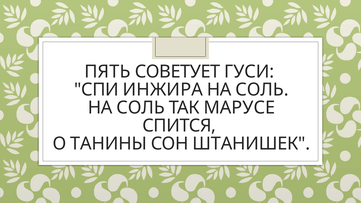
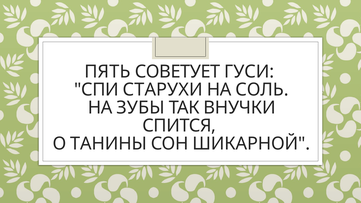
ИНЖИРА: ИНЖИРА -> СТАРУХИ
СОЛЬ at (141, 108): СОЛЬ -> ЗУБЫ
МАРУСЕ: МАРУСЕ -> ВНУЧКИ
ШТАНИШЕК: ШТАНИШЕК -> ШИКАРНОЙ
